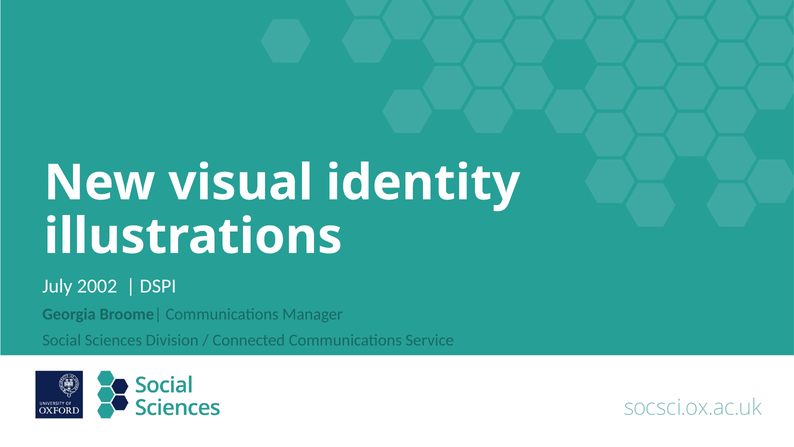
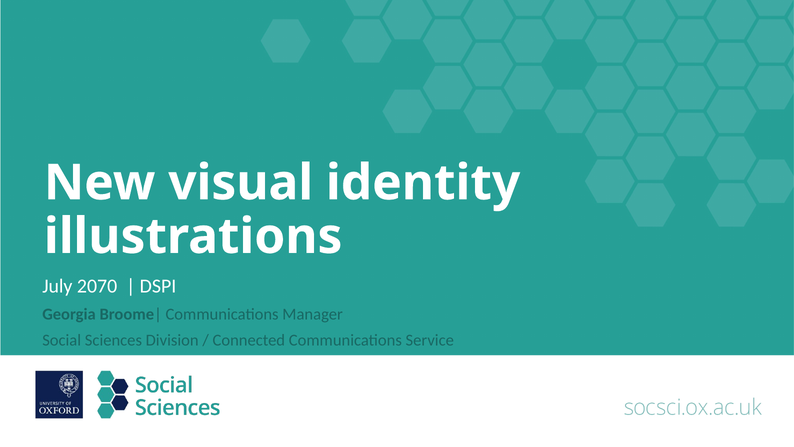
2002: 2002 -> 2070
